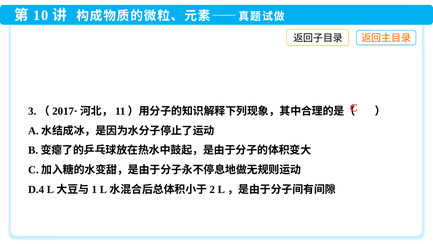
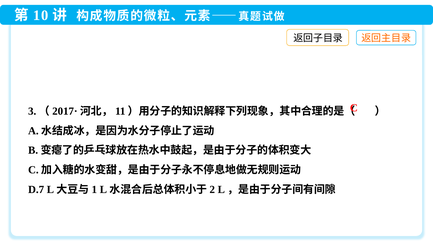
D.4: D.4 -> D.7
